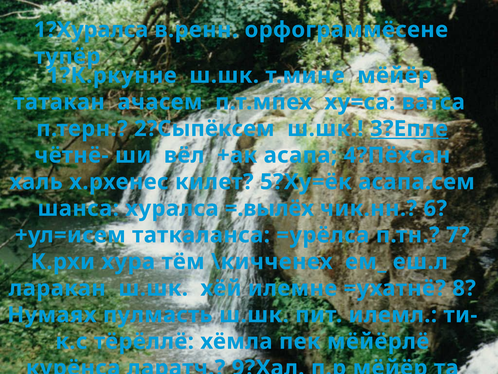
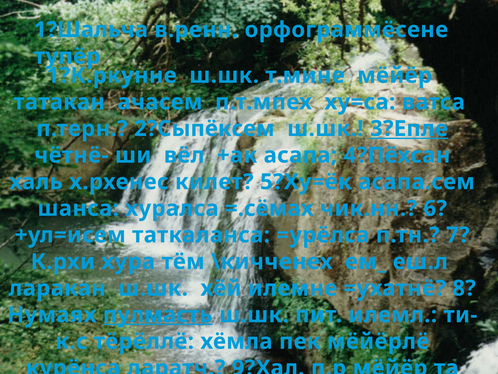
1?Хуралса: 1?Хуралса -> 1?Шальча
=.вылёх: =.вылёх -> =.сёмах
пулмасть underline: none -> present
